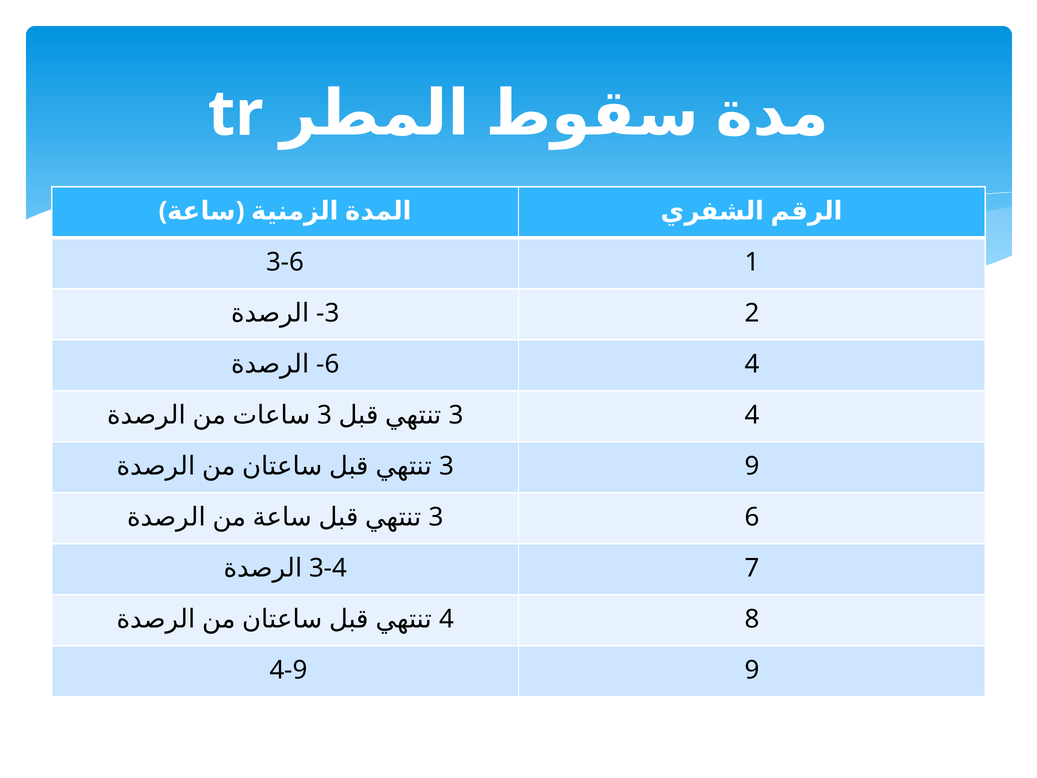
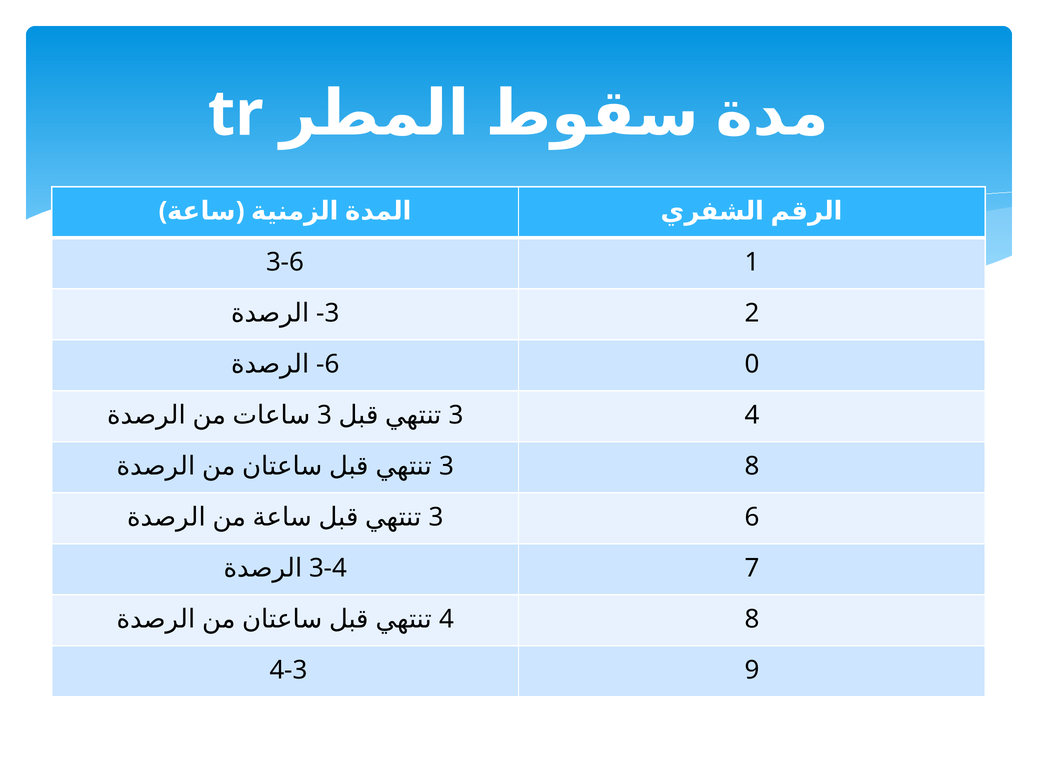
4 at (752, 364): 4 -> 0
9 at (752, 466): 9 -> 8
4-9: 4-9 -> 4-3
